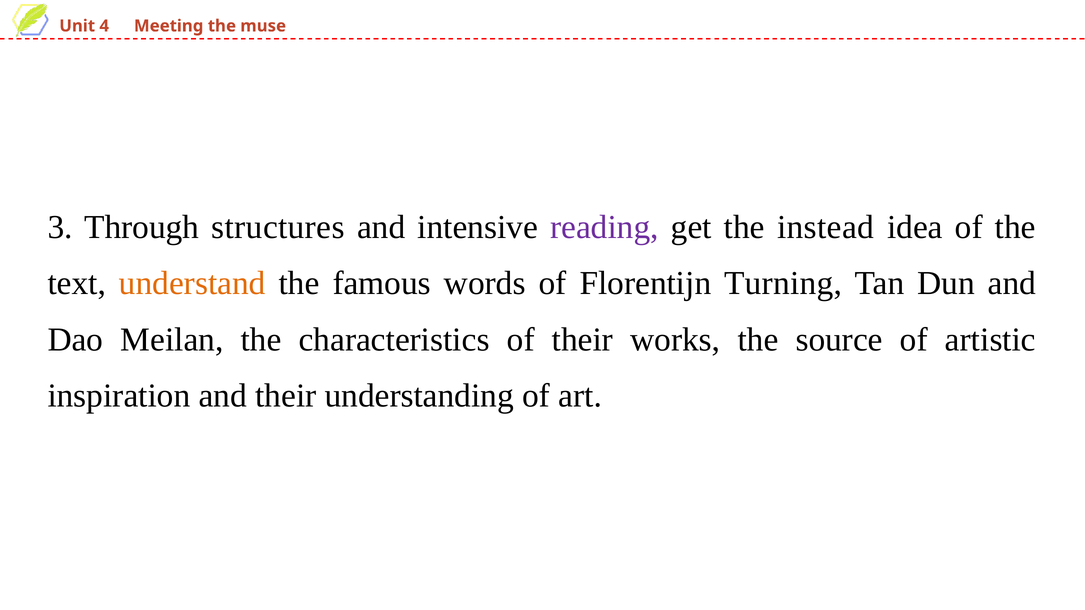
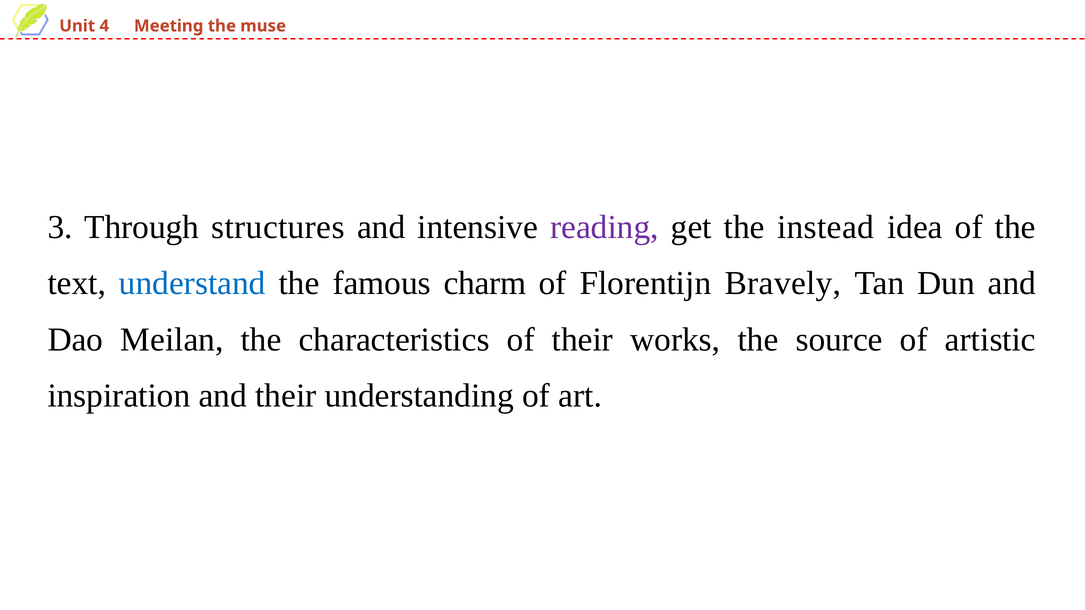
understand colour: orange -> blue
words: words -> charm
Turning: Turning -> Bravely
